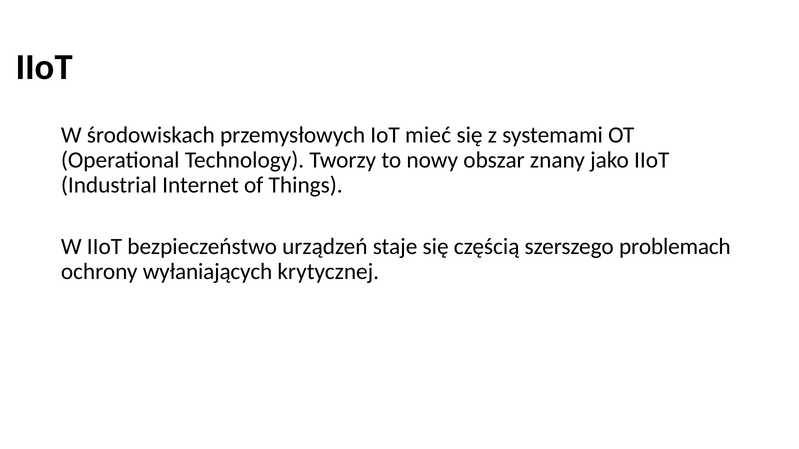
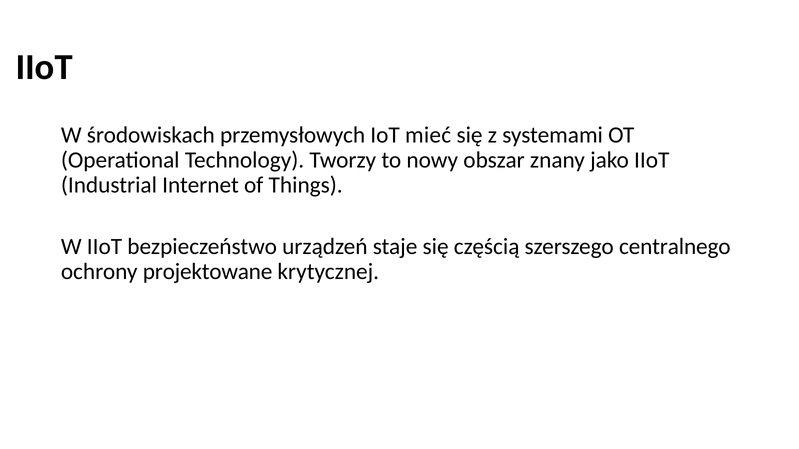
problemach: problemach -> centralnego
wyłaniających: wyłaniających -> projektowane
